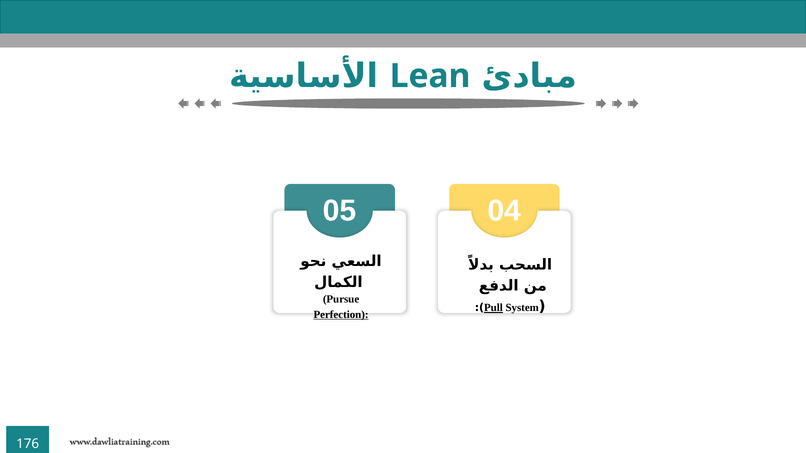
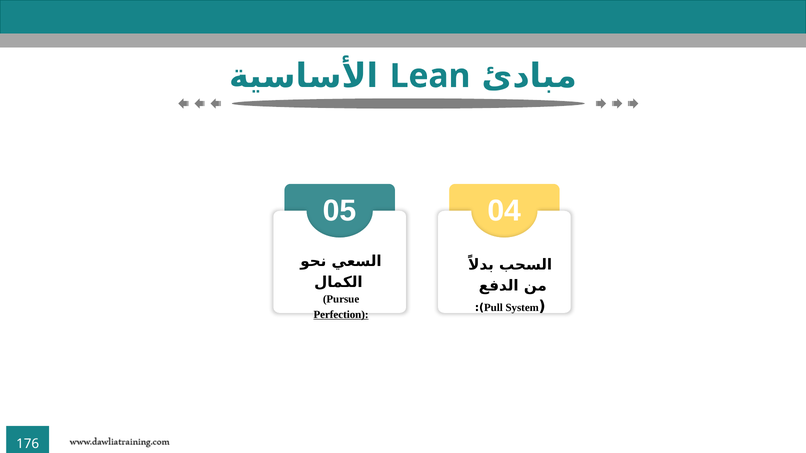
Pull underline: present -> none
